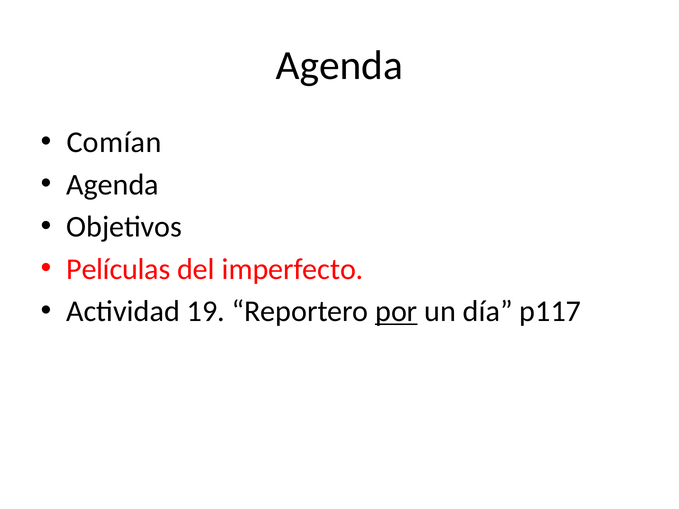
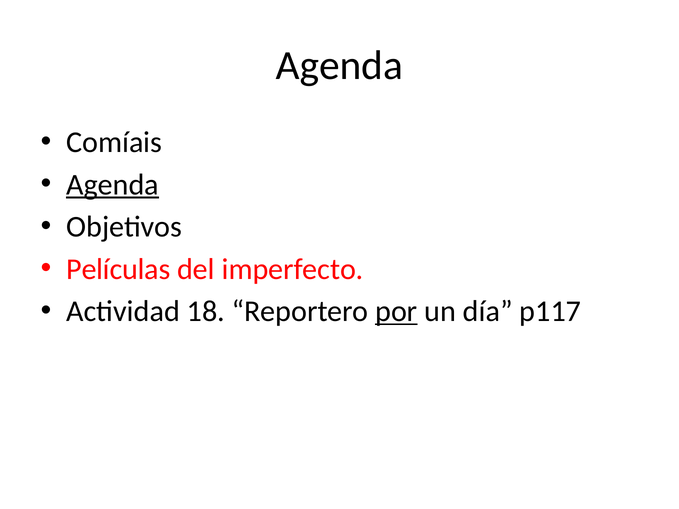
Comían: Comían -> Comíais
Agenda at (113, 185) underline: none -> present
19: 19 -> 18
